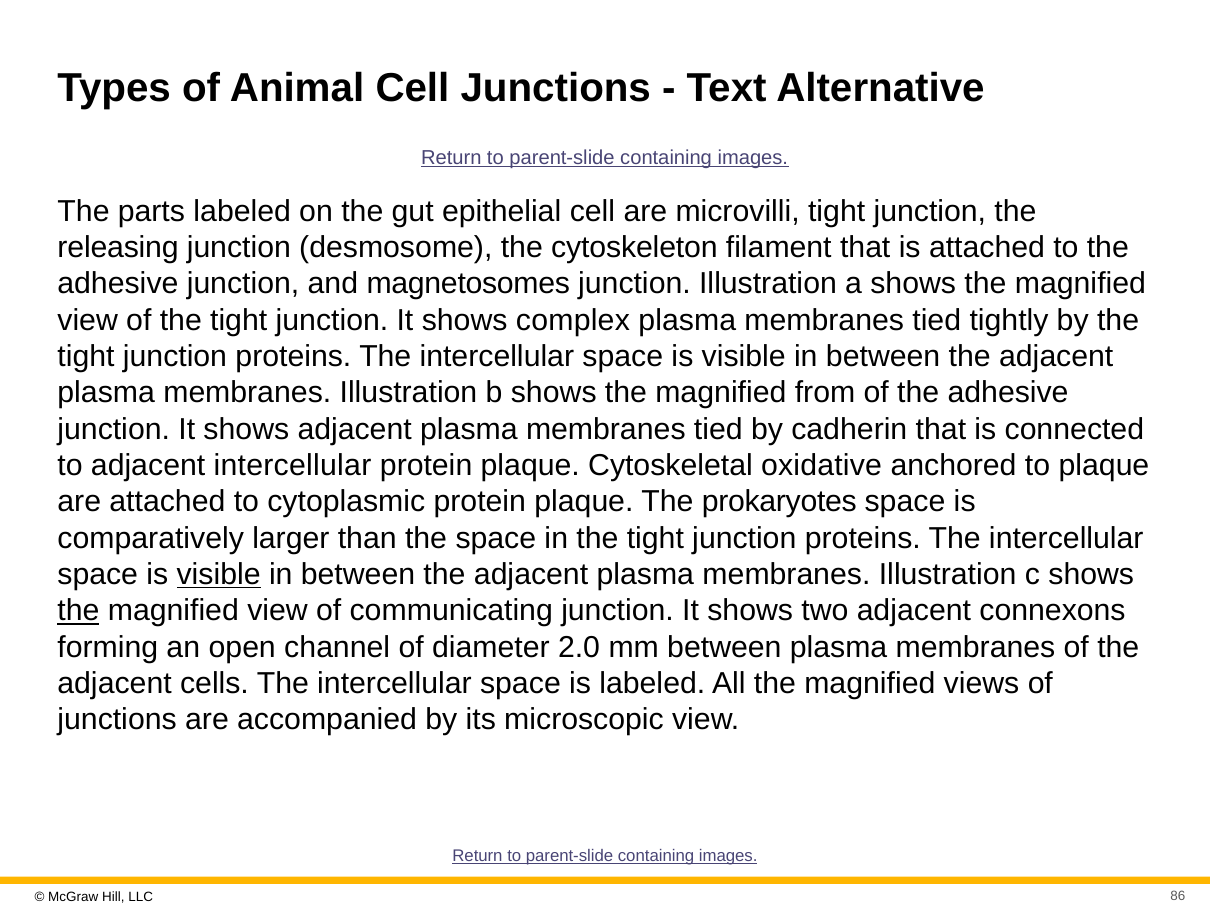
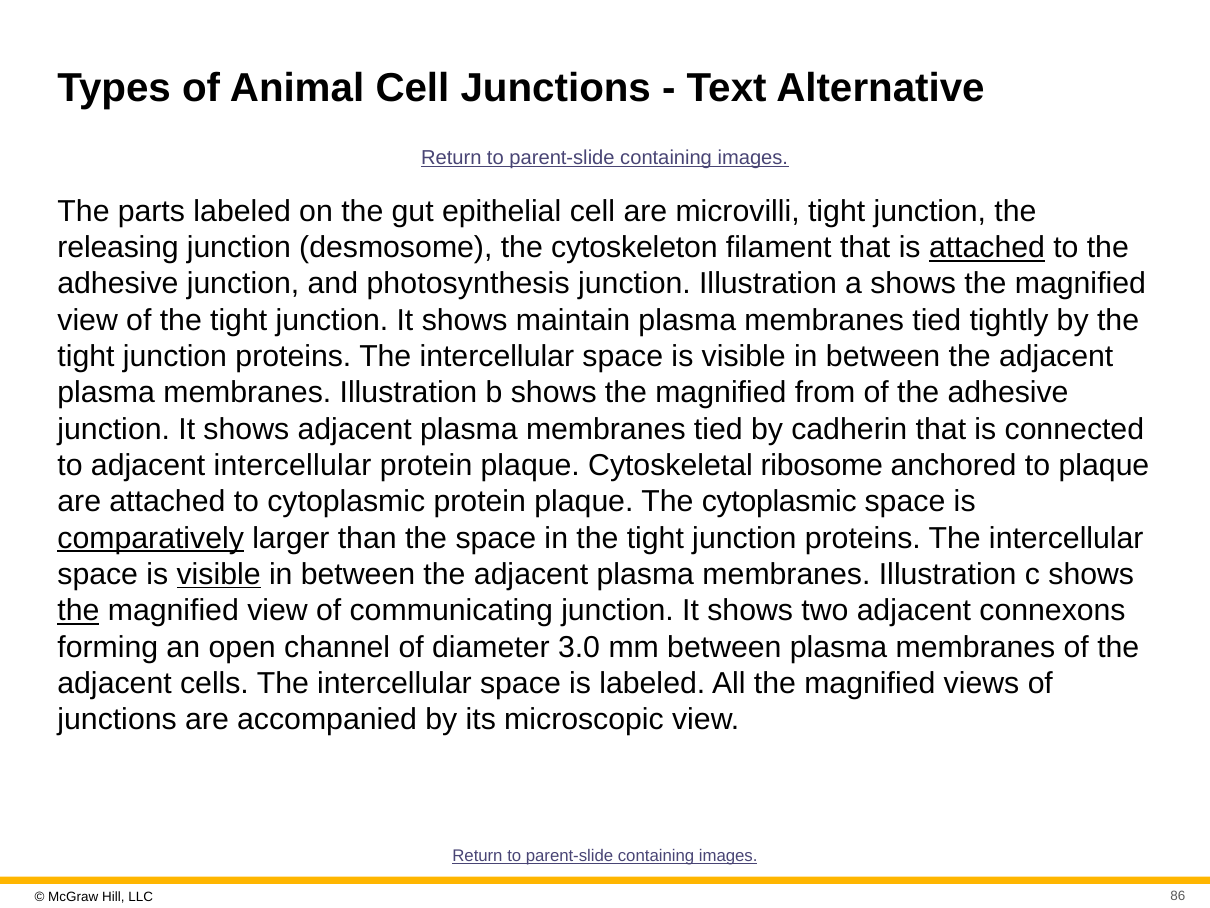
attached at (987, 248) underline: none -> present
magnetosomes: magnetosomes -> photosynthesis
complex: complex -> maintain
oxidative: oxidative -> ribosome
The prokaryotes: prokaryotes -> cytoplasmic
comparatively underline: none -> present
2.0: 2.0 -> 3.0
